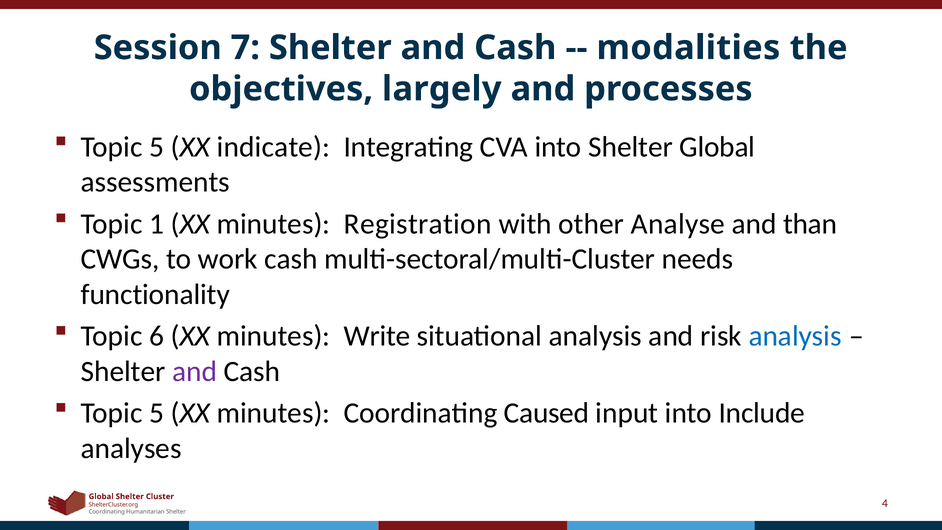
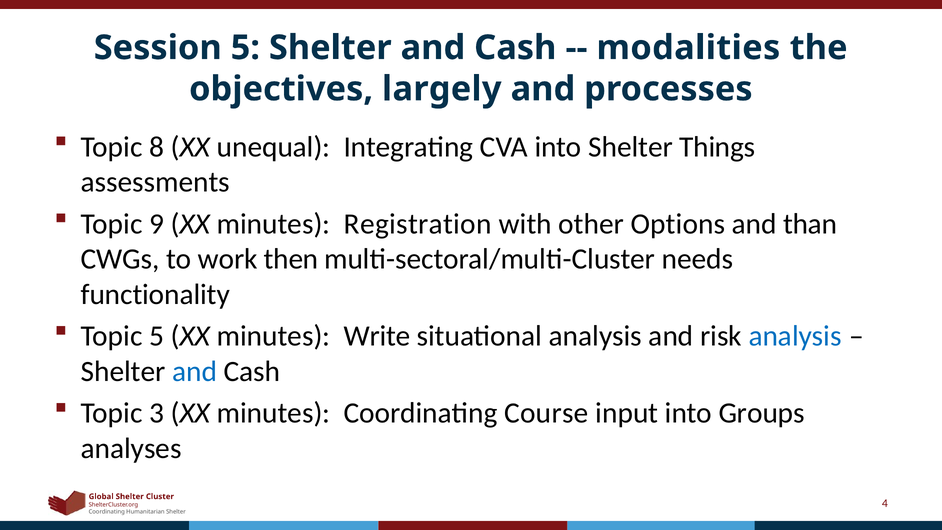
Session 7: 7 -> 5
5 at (156, 147): 5 -> 8
indicate: indicate -> unequal
Shelter Global: Global -> Things
1: 1 -> 9
Analyse: Analyse -> Options
work cash: cash -> then
Topic 6: 6 -> 5
and at (195, 371) colour: purple -> blue
5 at (156, 413): 5 -> 3
Caused: Caused -> Course
Include: Include -> Groups
